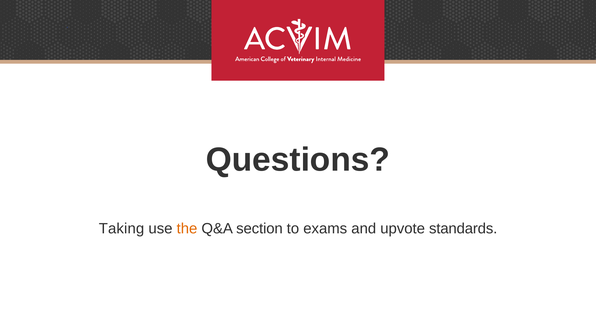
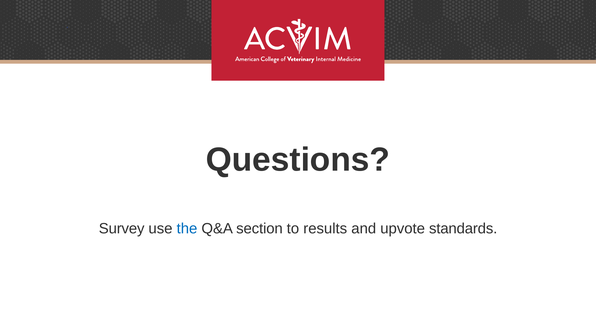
Taking: Taking -> Survey
the colour: orange -> blue
exams: exams -> results
